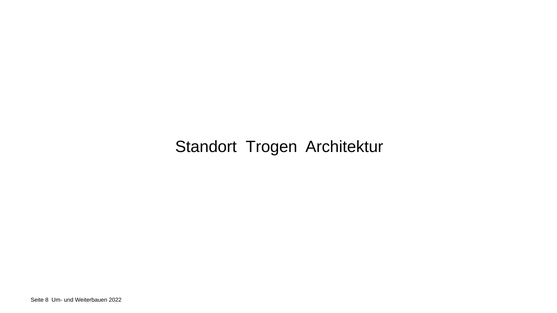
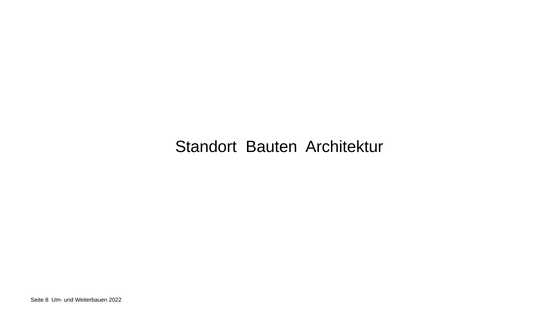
Trogen: Trogen -> Bauten
